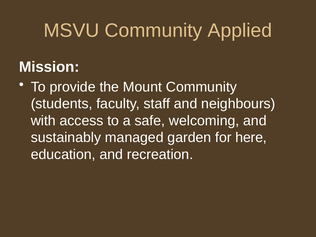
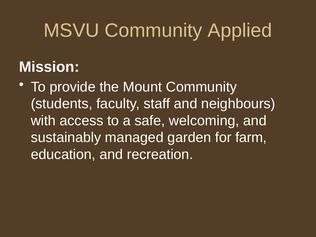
here: here -> farm
